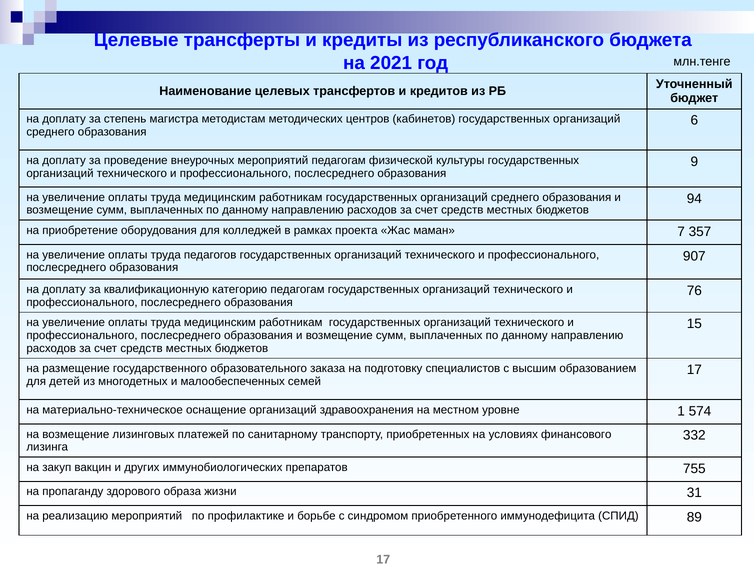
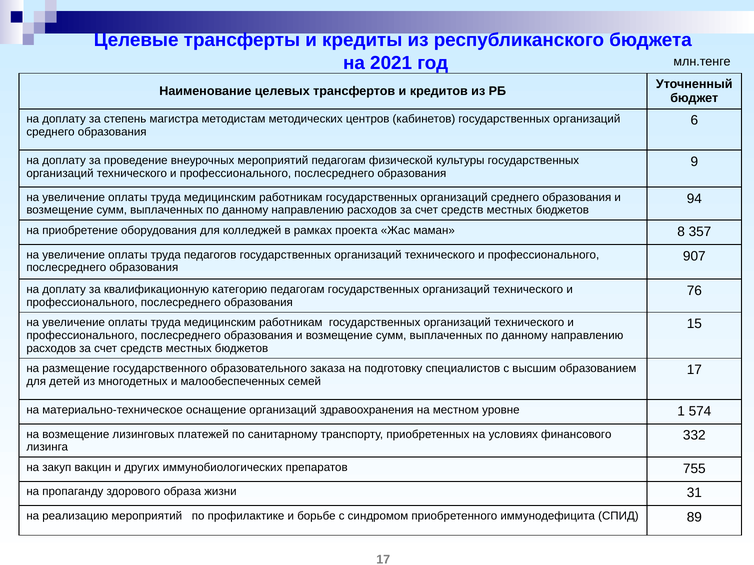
7: 7 -> 8
